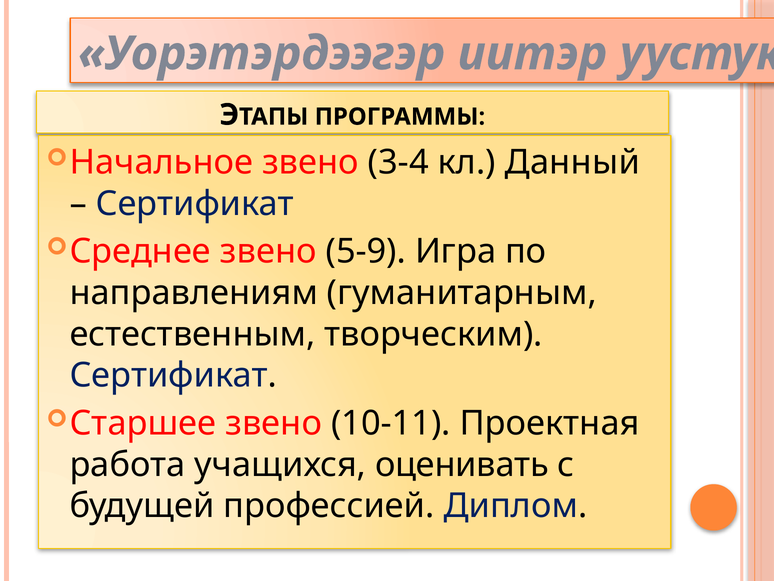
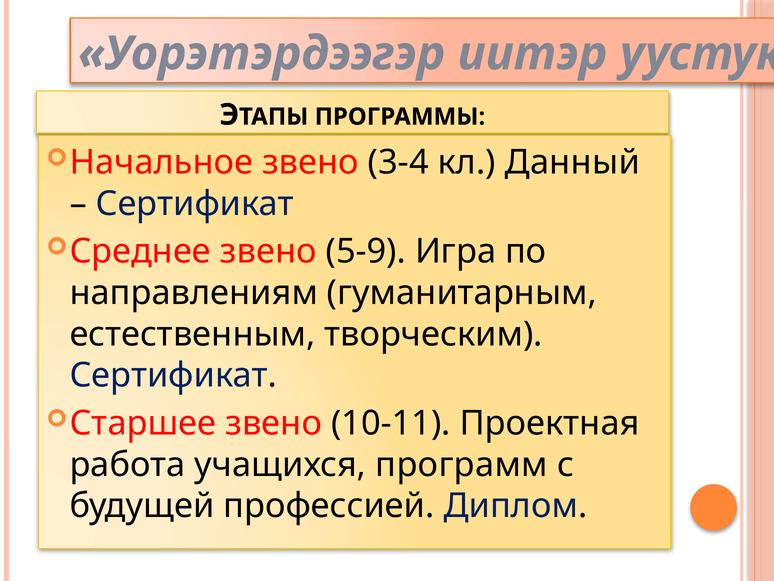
оценивать: оценивать -> программ
